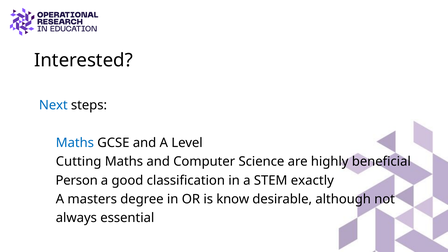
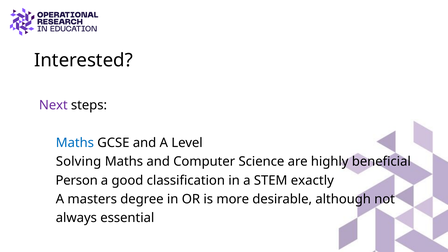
Next colour: blue -> purple
Cutting: Cutting -> Solving
know: know -> more
